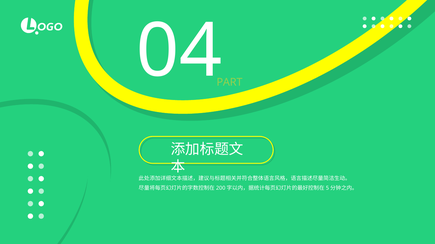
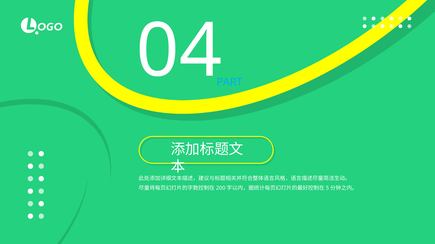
PART colour: light green -> light blue
